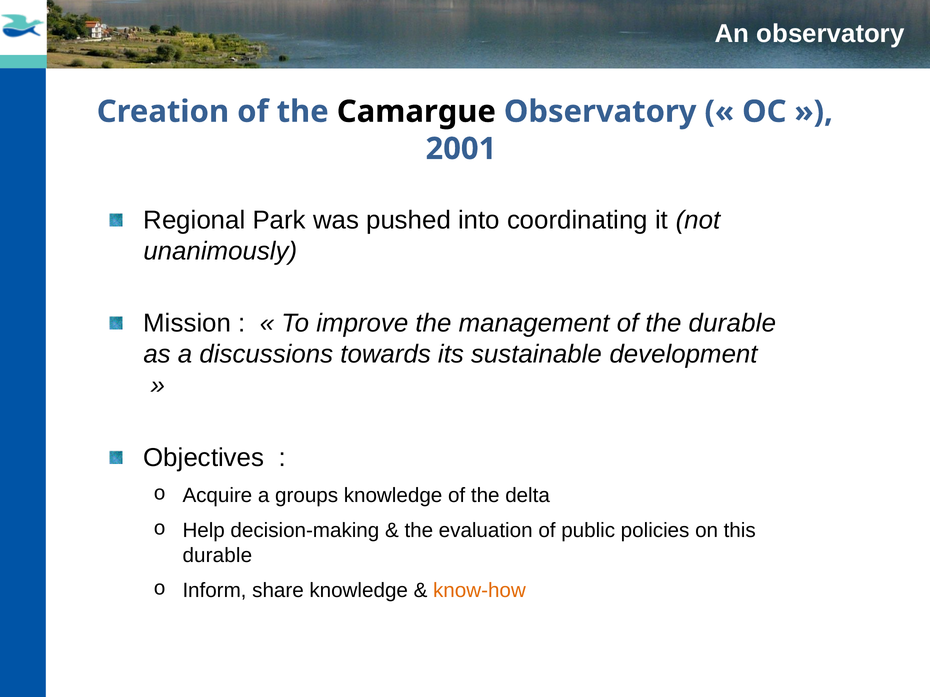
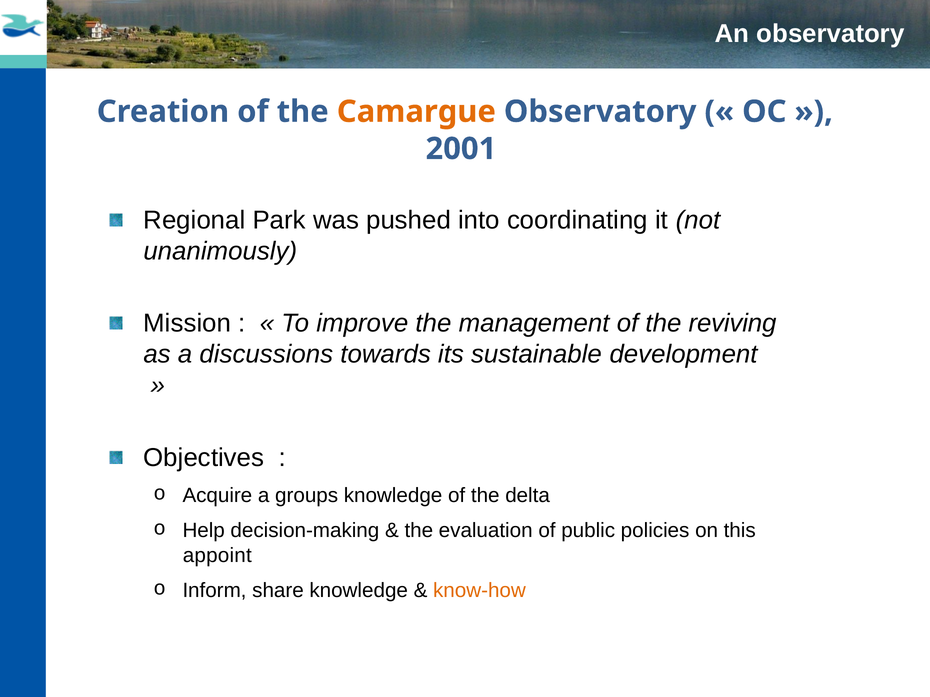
Camargue colour: black -> orange
the durable: durable -> reviving
durable at (217, 556): durable -> appoint
